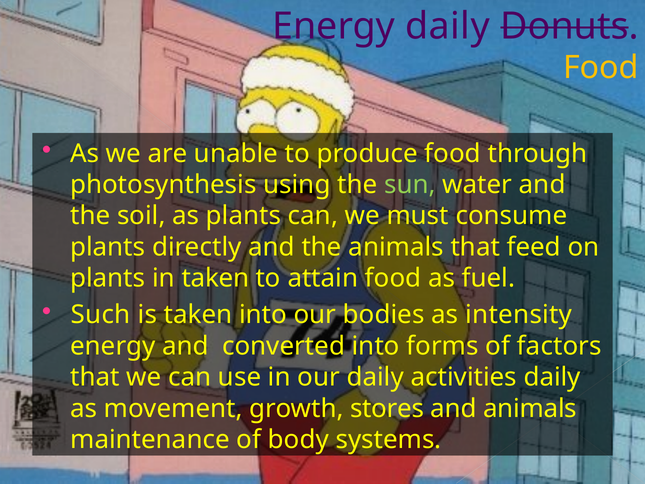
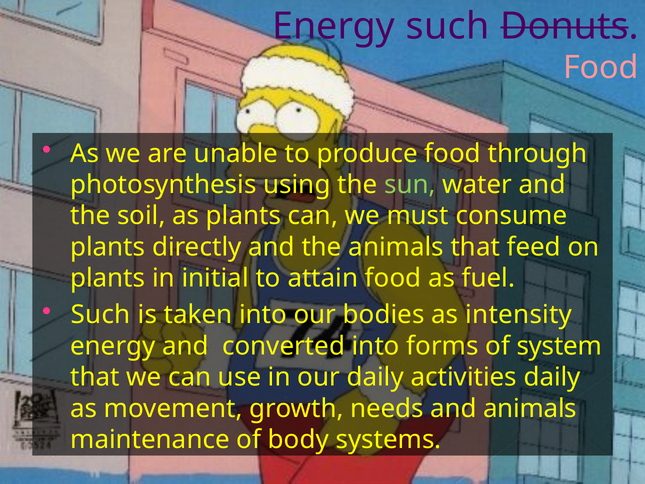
Energy daily: daily -> such
Food at (601, 68) colour: yellow -> pink
in taken: taken -> initial
factors: factors -> system
stores: stores -> needs
